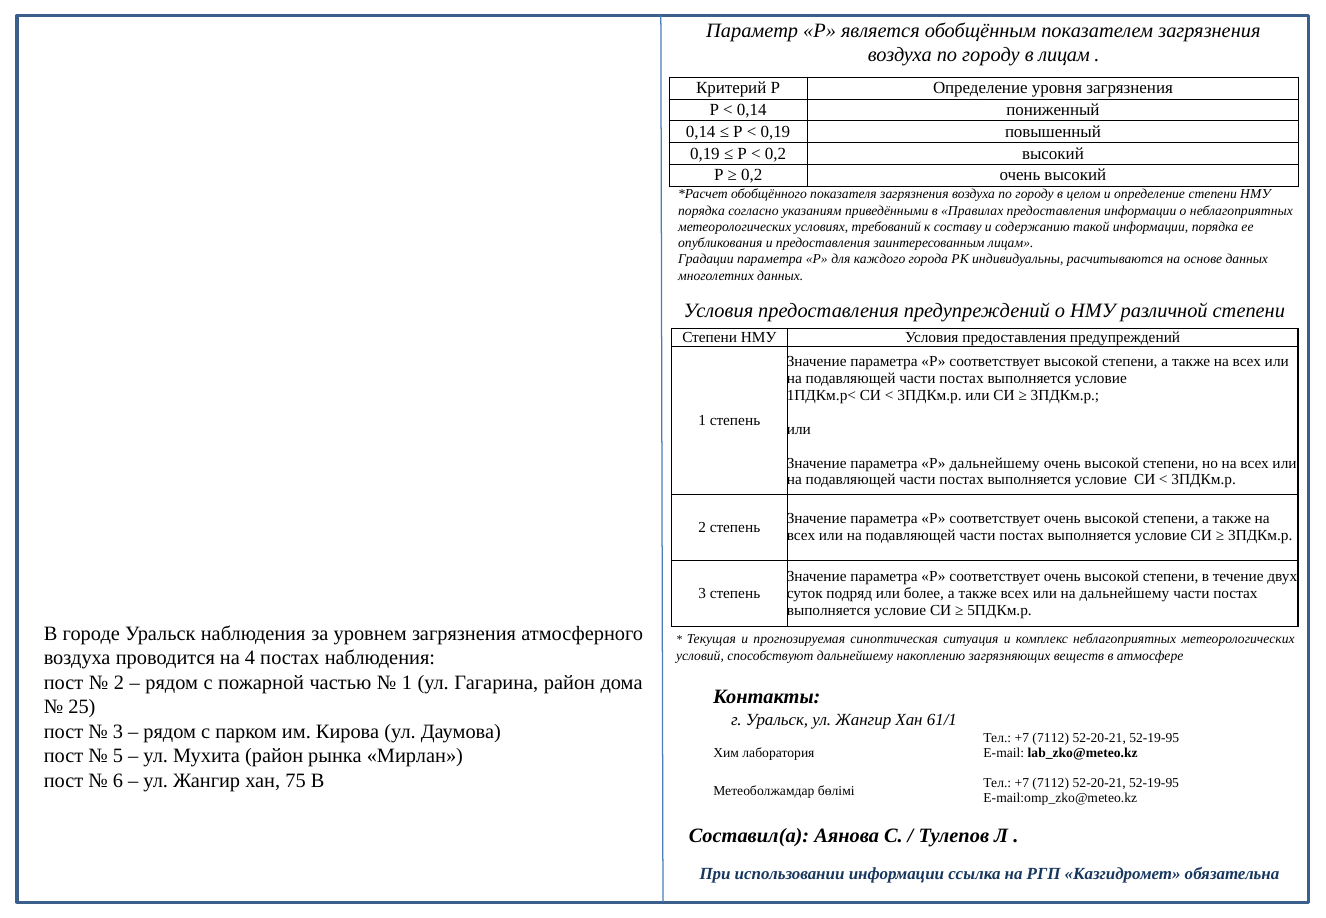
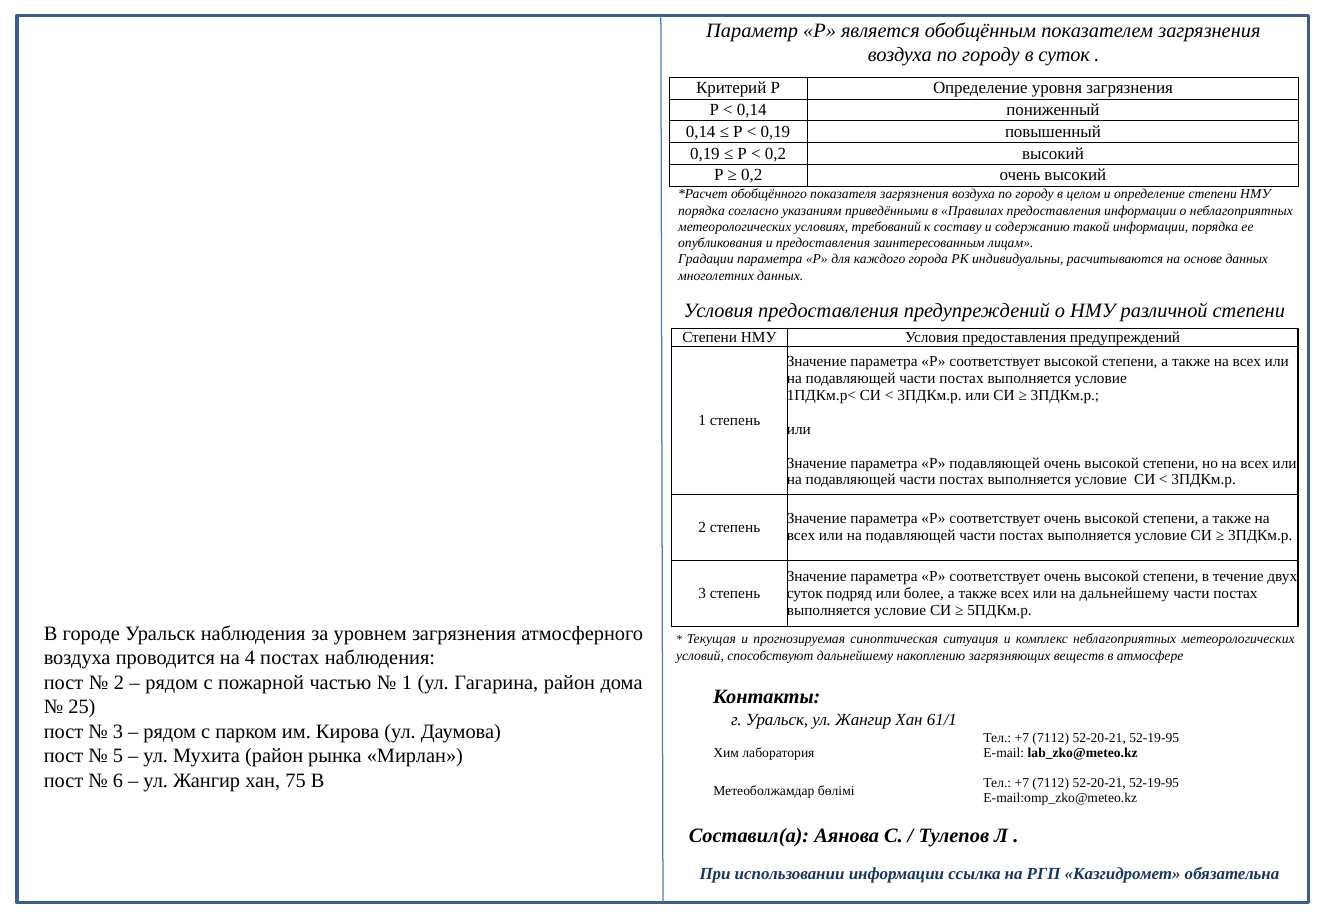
в лицам: лицам -> суток
Р дальнейшему: дальнейшему -> подавляющей
